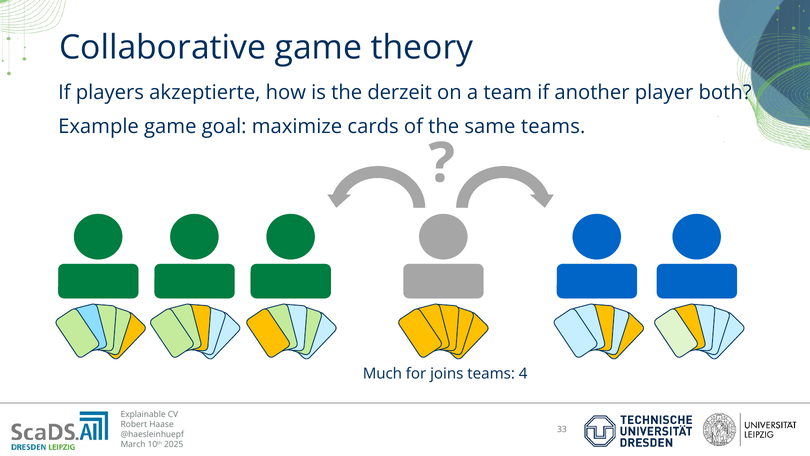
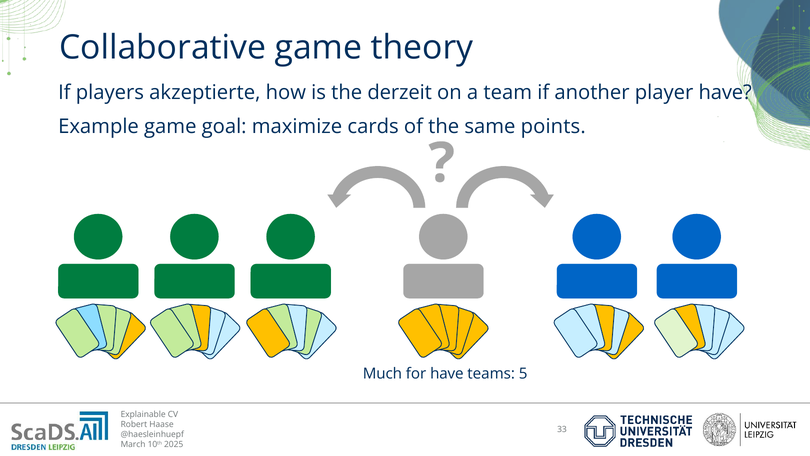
player both: both -> have
same teams: teams -> points
for joins: joins -> have
4: 4 -> 5
